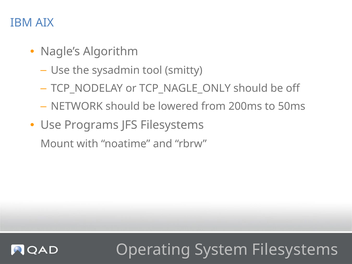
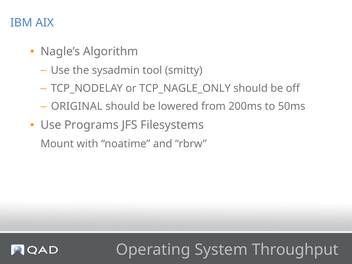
NETWORK: NETWORK -> ORIGINAL
System Filesystems: Filesystems -> Throughput
